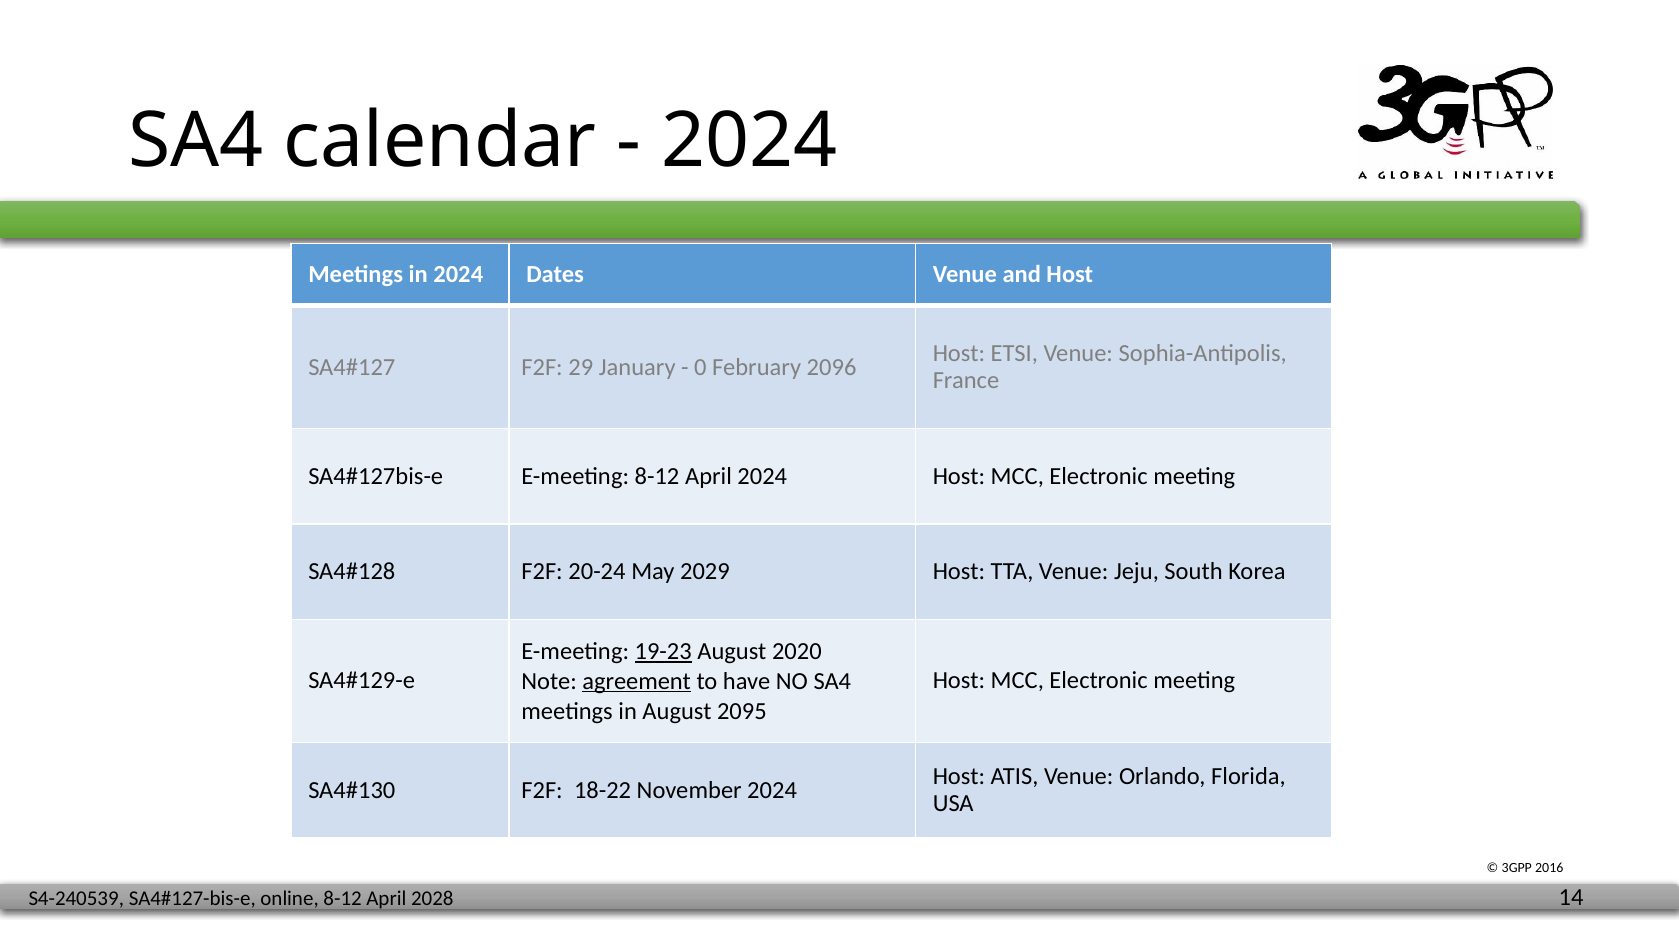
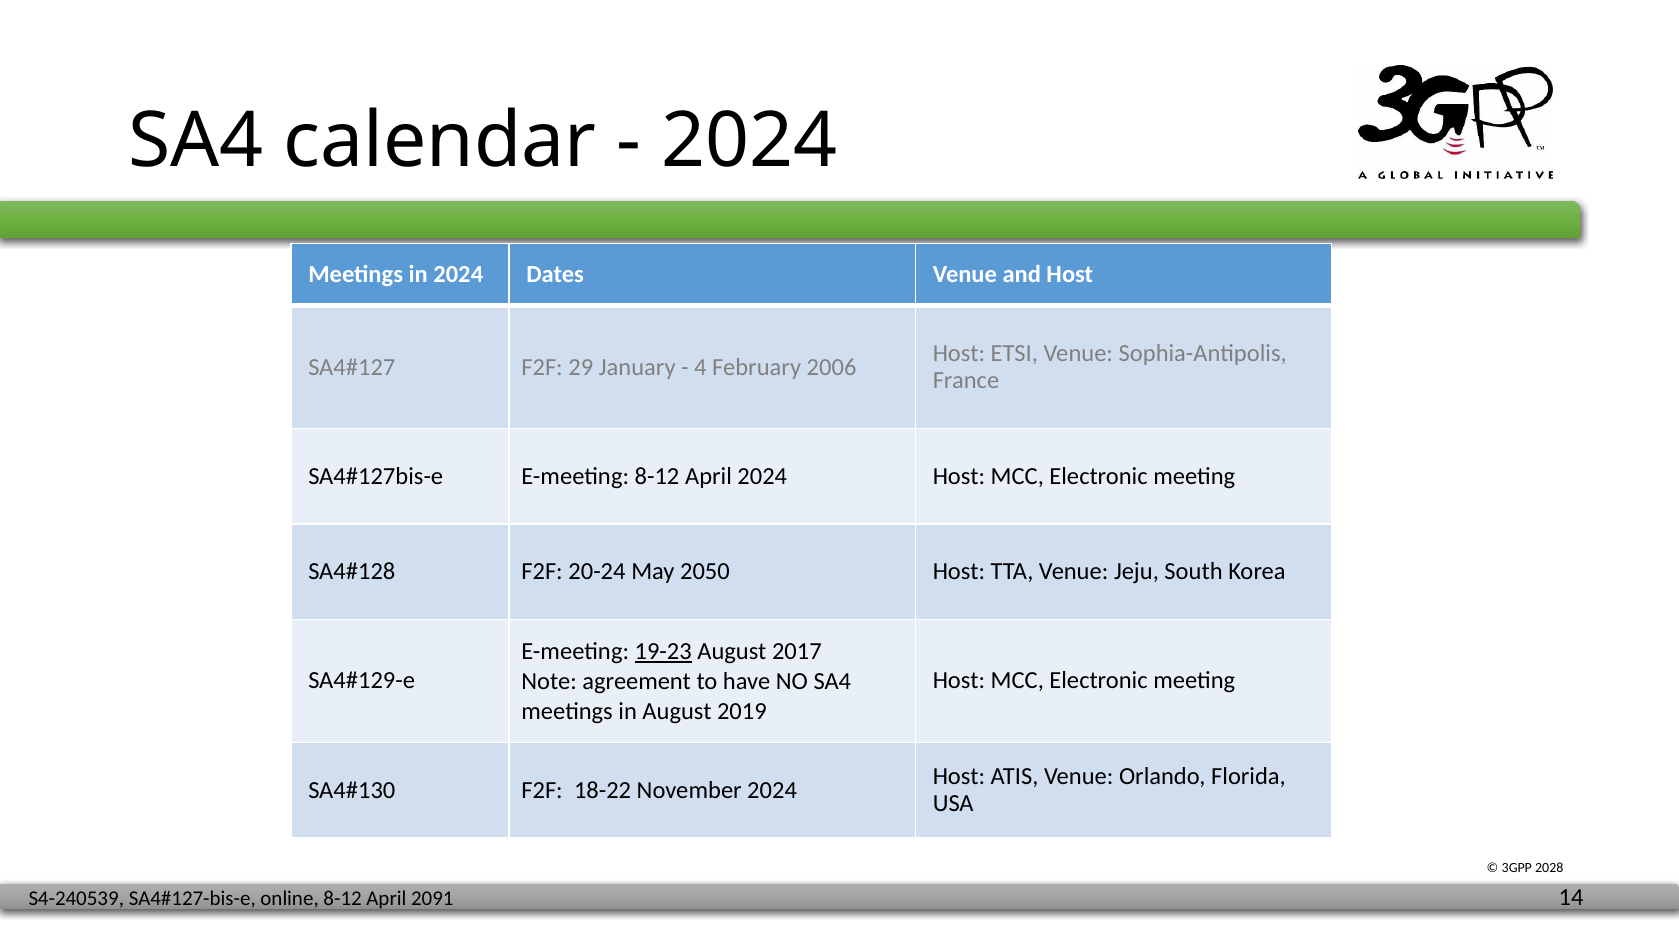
0: 0 -> 4
2096: 2096 -> 2006
2029: 2029 -> 2050
2020: 2020 -> 2017
agreement underline: present -> none
2095: 2095 -> 2019
2016: 2016 -> 2028
2028: 2028 -> 2091
